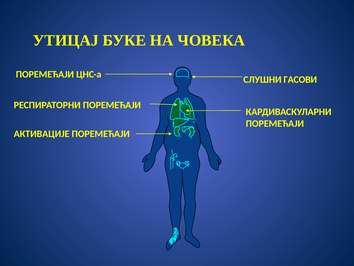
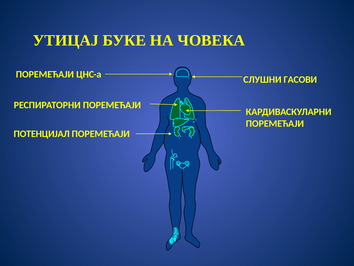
АКТИВАЦИЈЕ: АКТИВАЦИЈЕ -> ПОТЕНЦИЈАЛ
